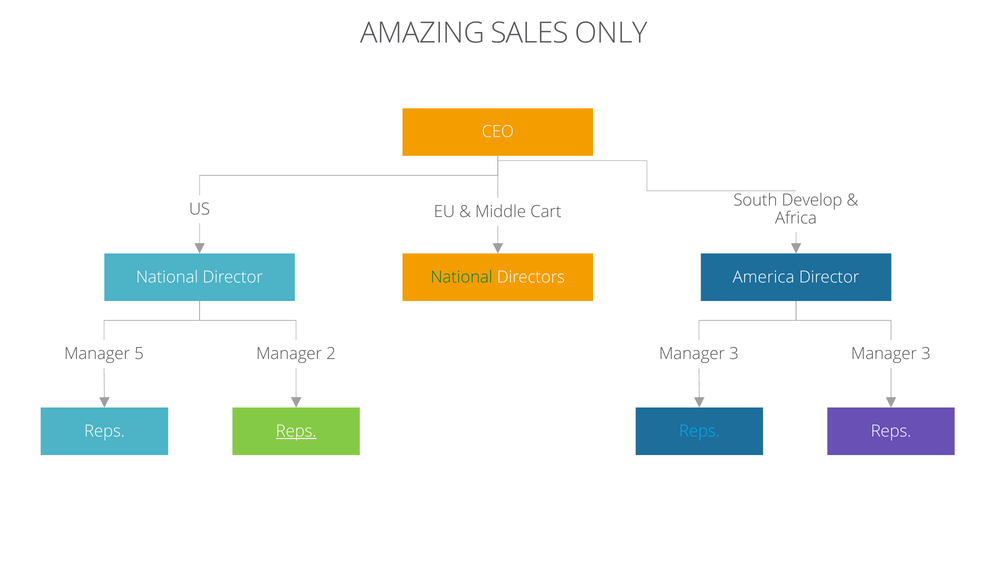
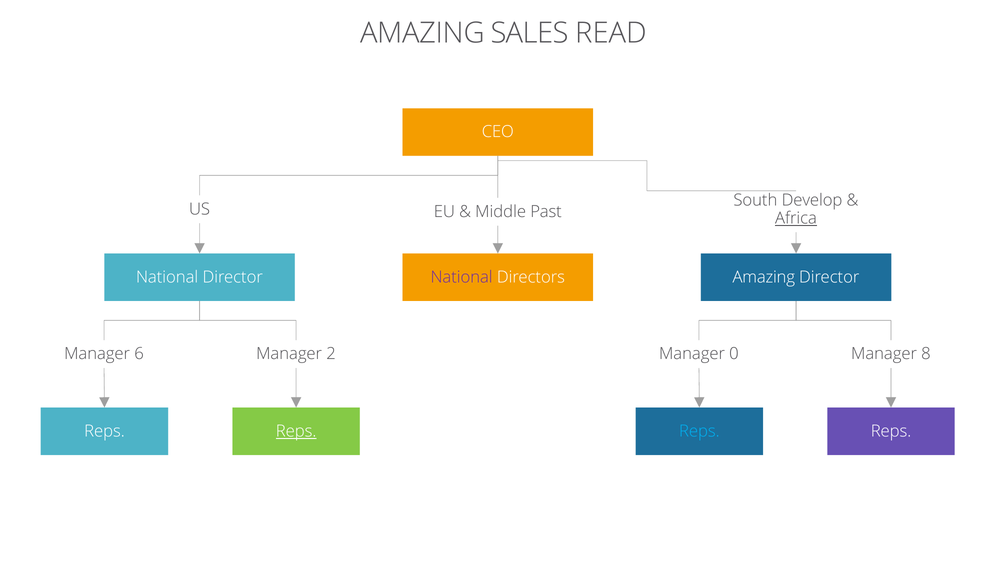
ONLY: ONLY -> READ
Cart: Cart -> Past
Africa underline: none -> present
National at (462, 277) colour: green -> purple
Directors America: America -> Amazing
5: 5 -> 6
3 at (734, 354): 3 -> 0
3 at (926, 354): 3 -> 8
